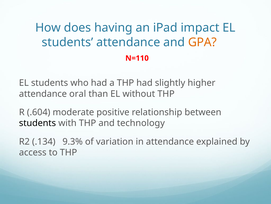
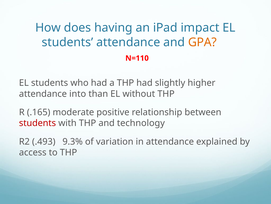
oral: oral -> into
.604: .604 -> .165
students at (37, 123) colour: black -> red
.134: .134 -> .493
